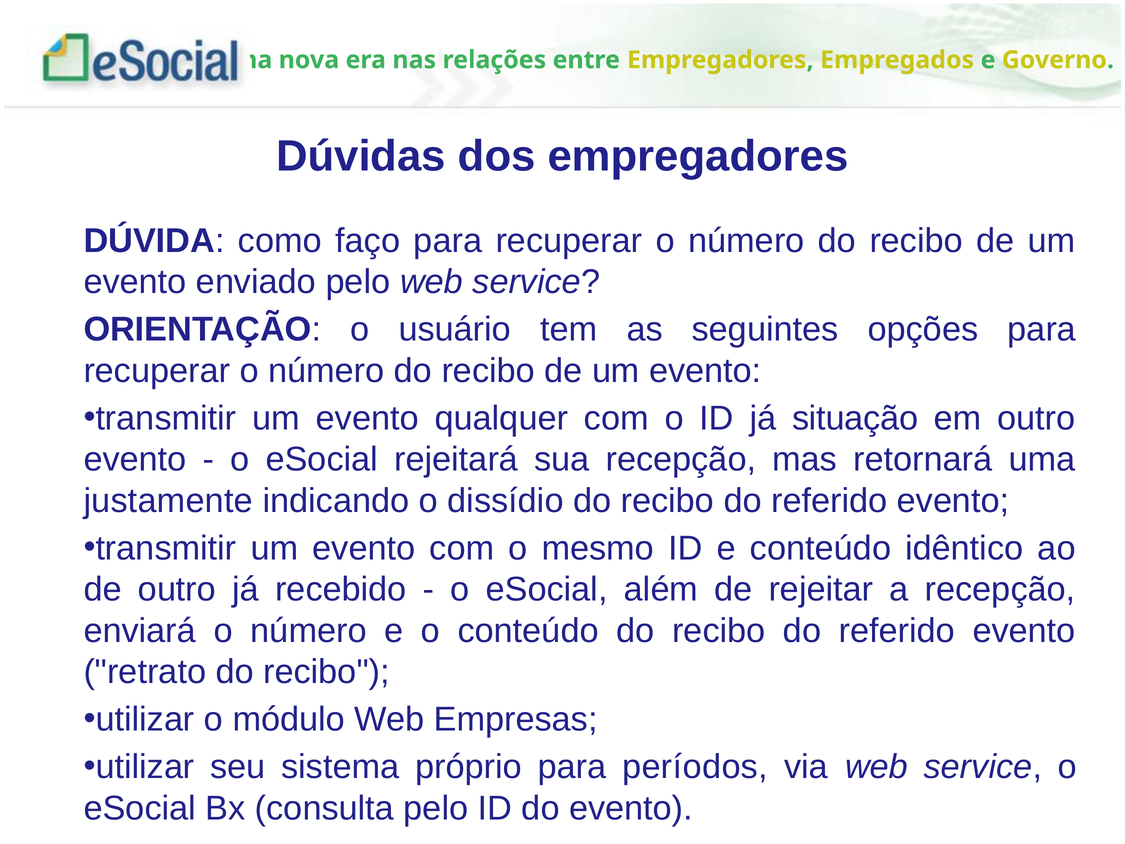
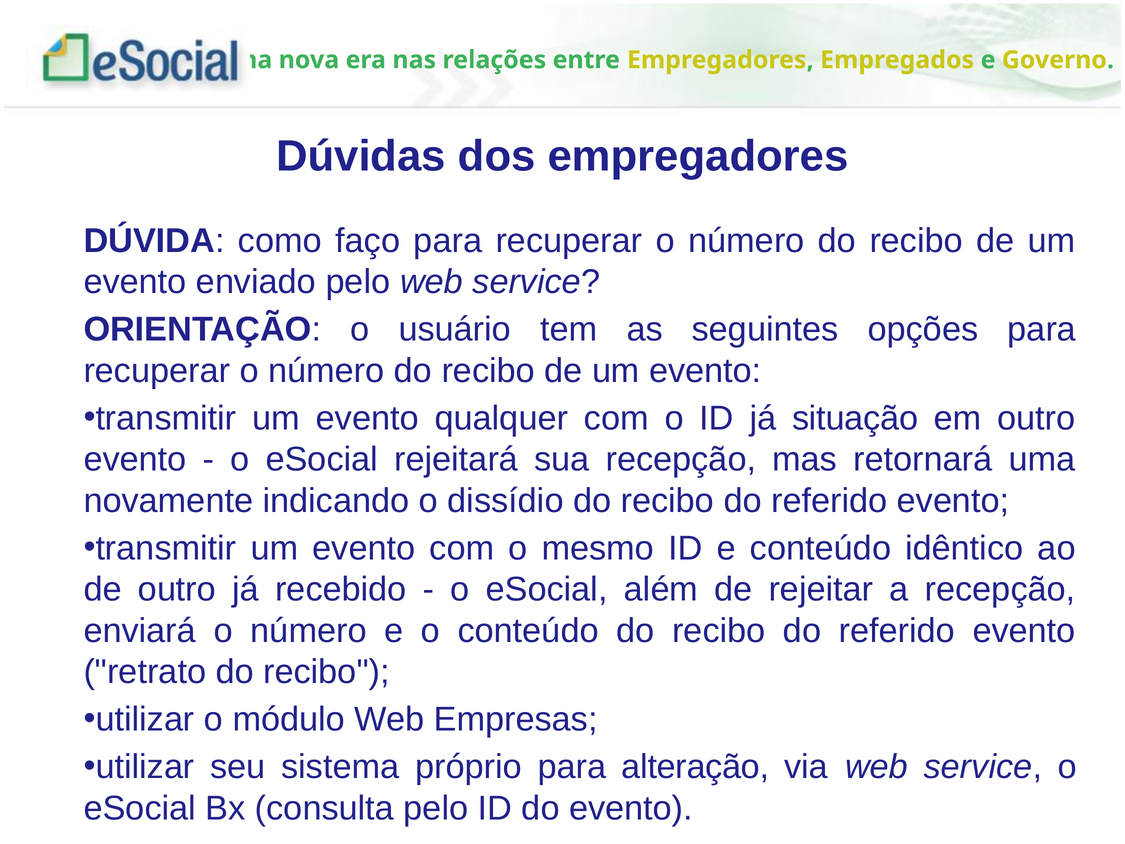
justamente: justamente -> novamente
períodos: períodos -> alteração
